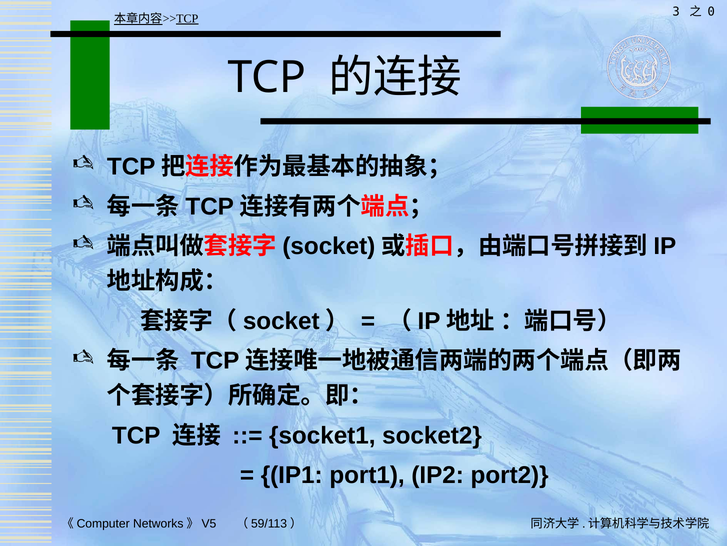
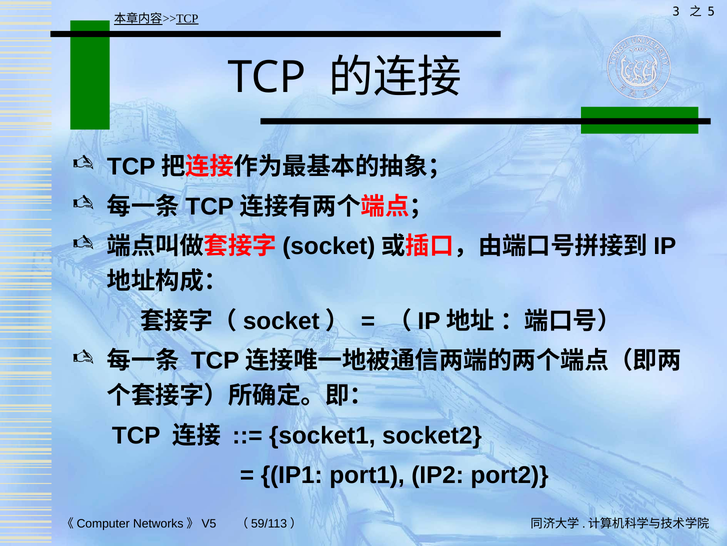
0: 0 -> 5
